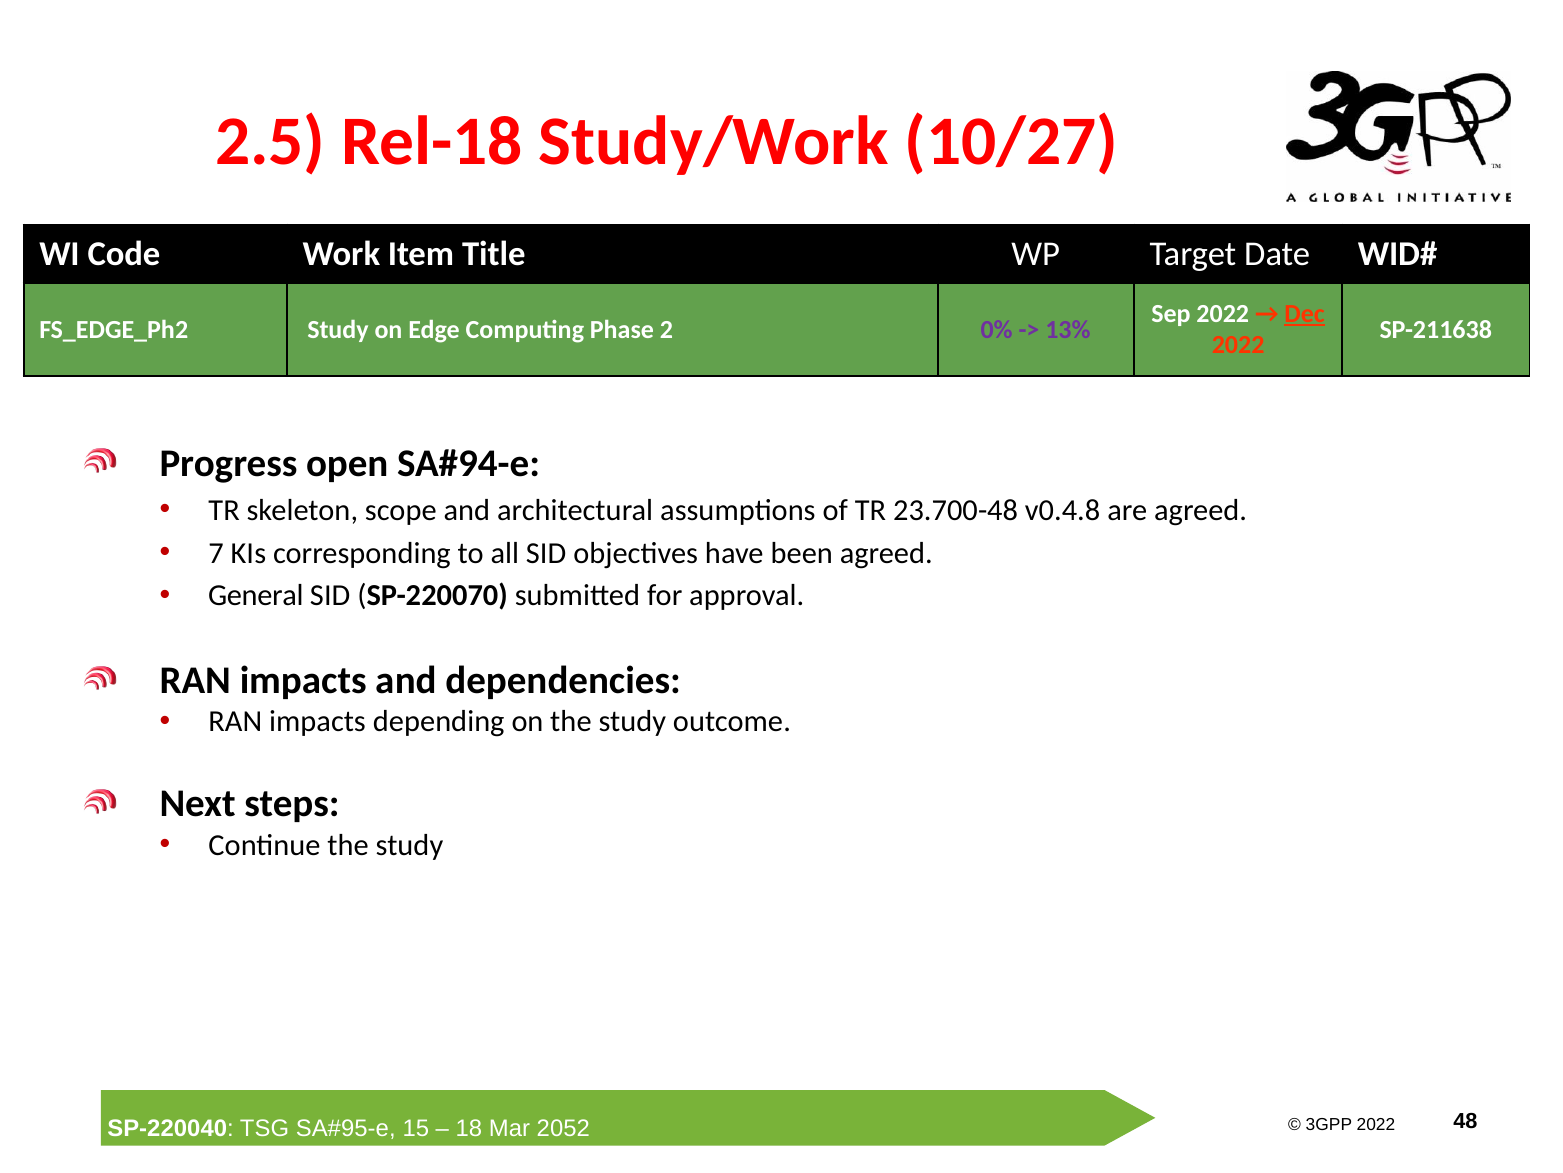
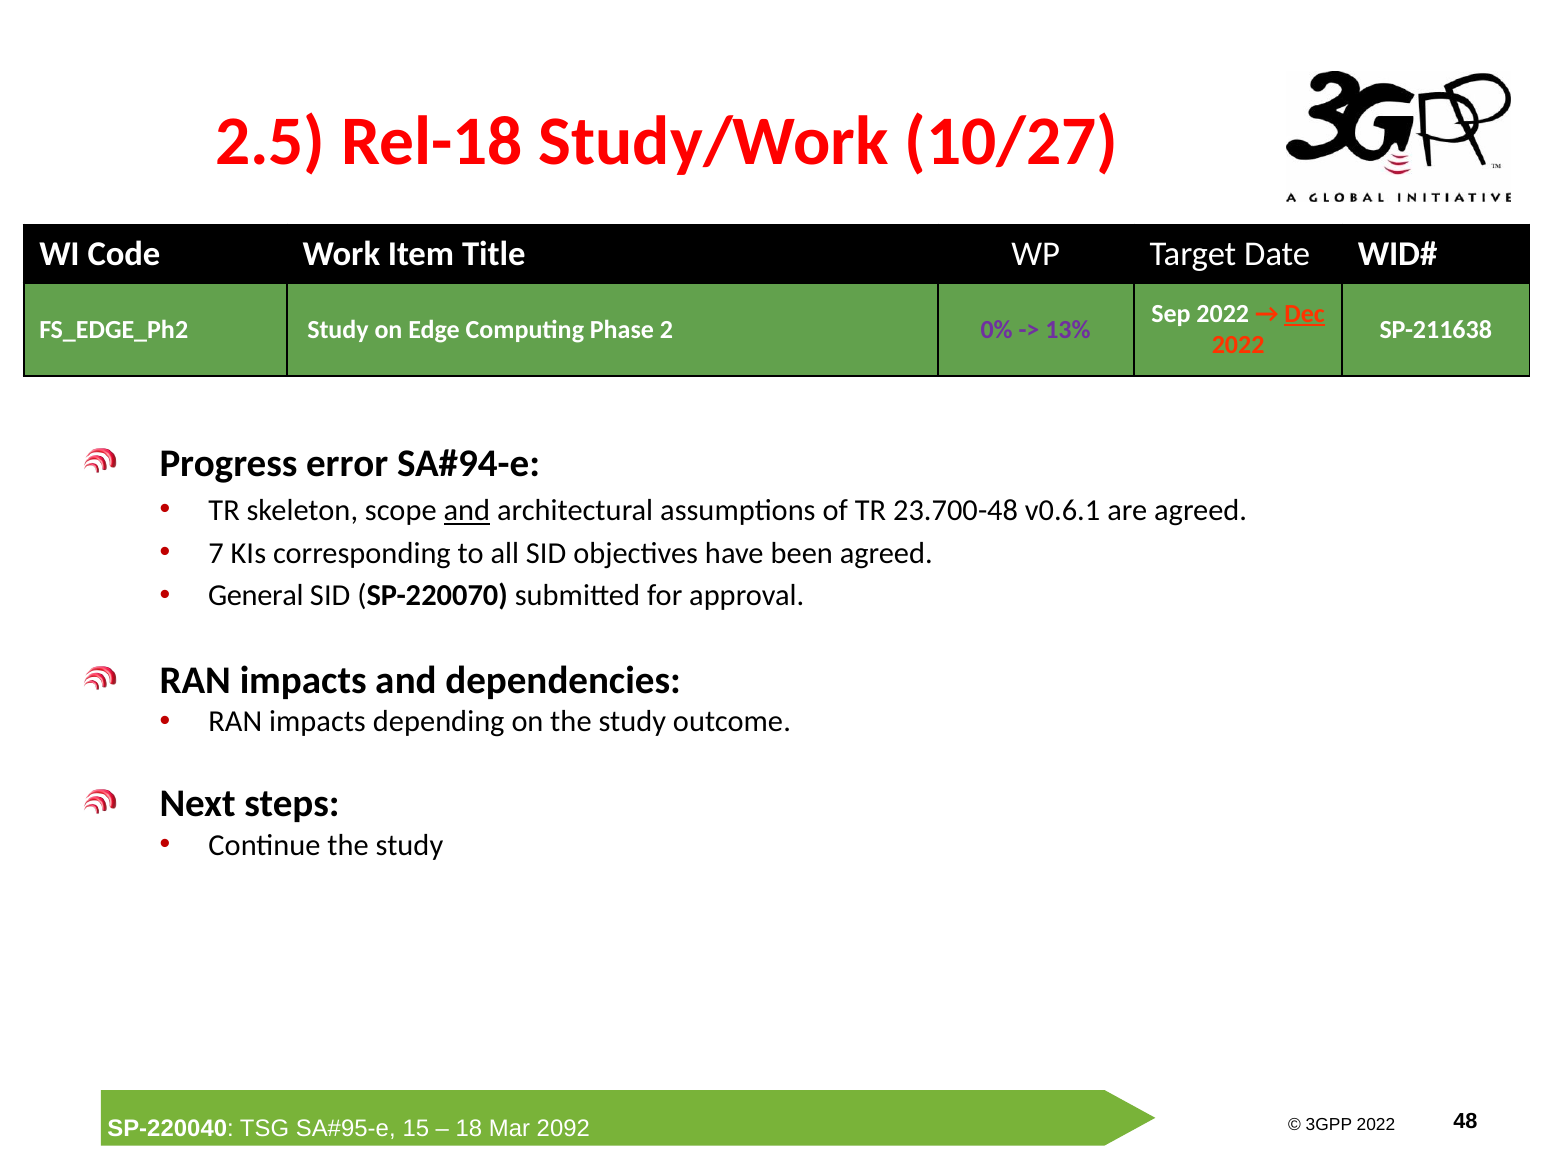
open: open -> error
and at (467, 510) underline: none -> present
v0.4.8: v0.4.8 -> v0.6.1
2052: 2052 -> 2092
